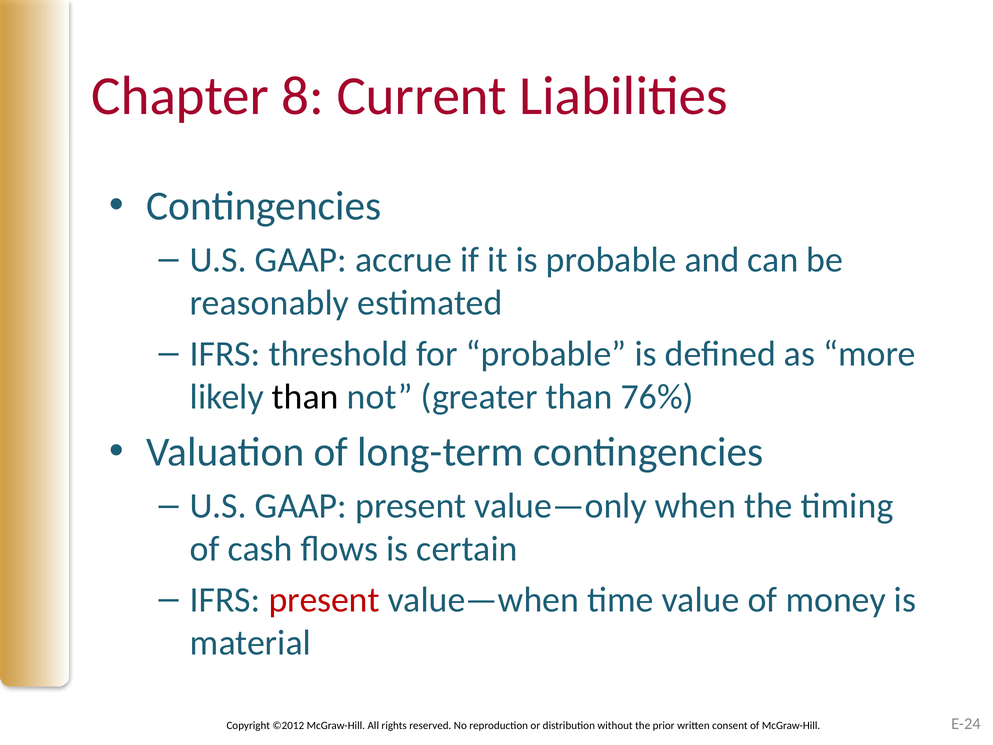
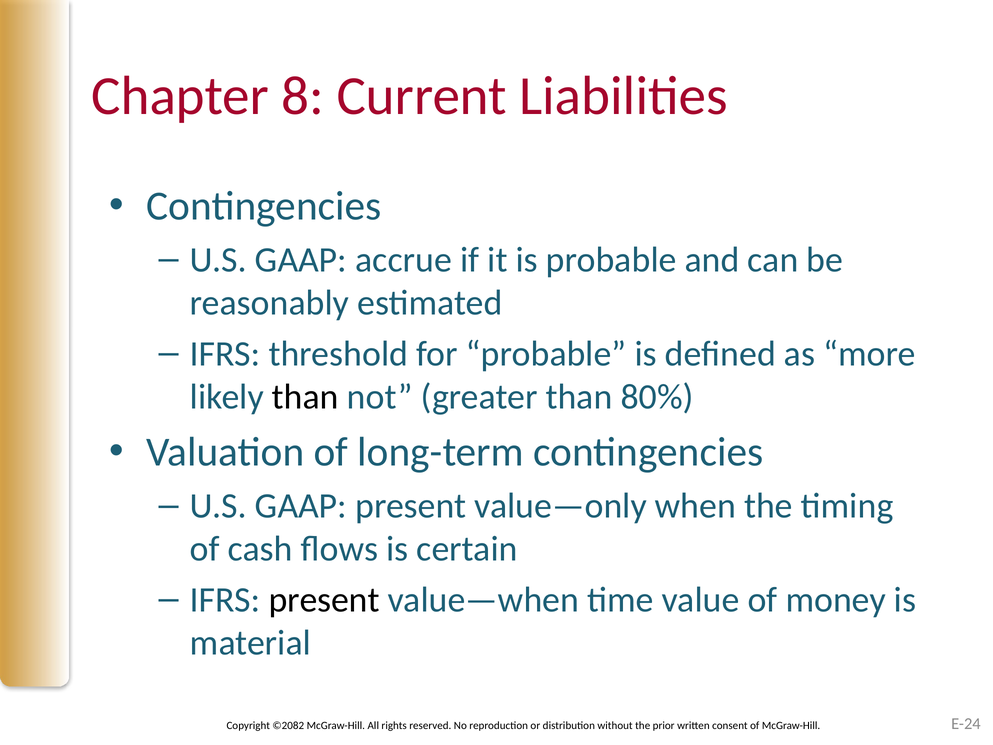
76%: 76% -> 80%
present at (324, 600) colour: red -> black
©2012: ©2012 -> ©2082
